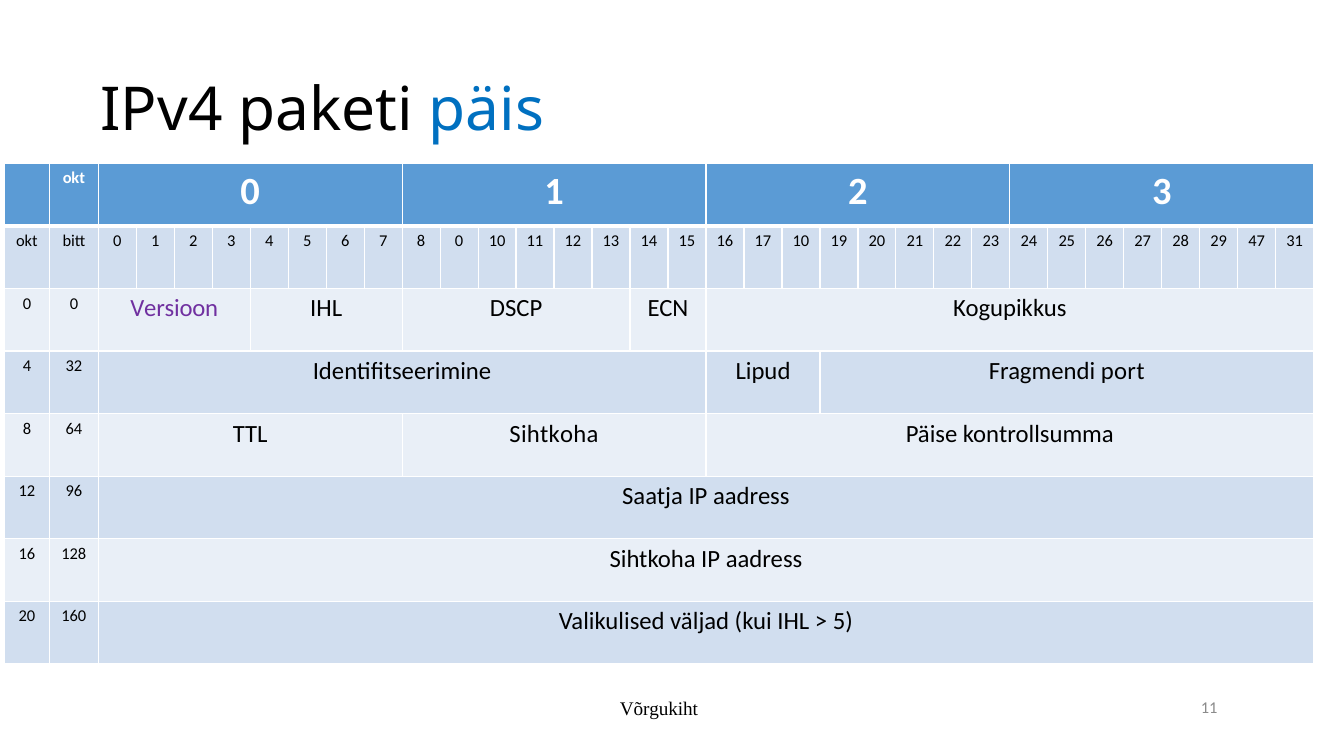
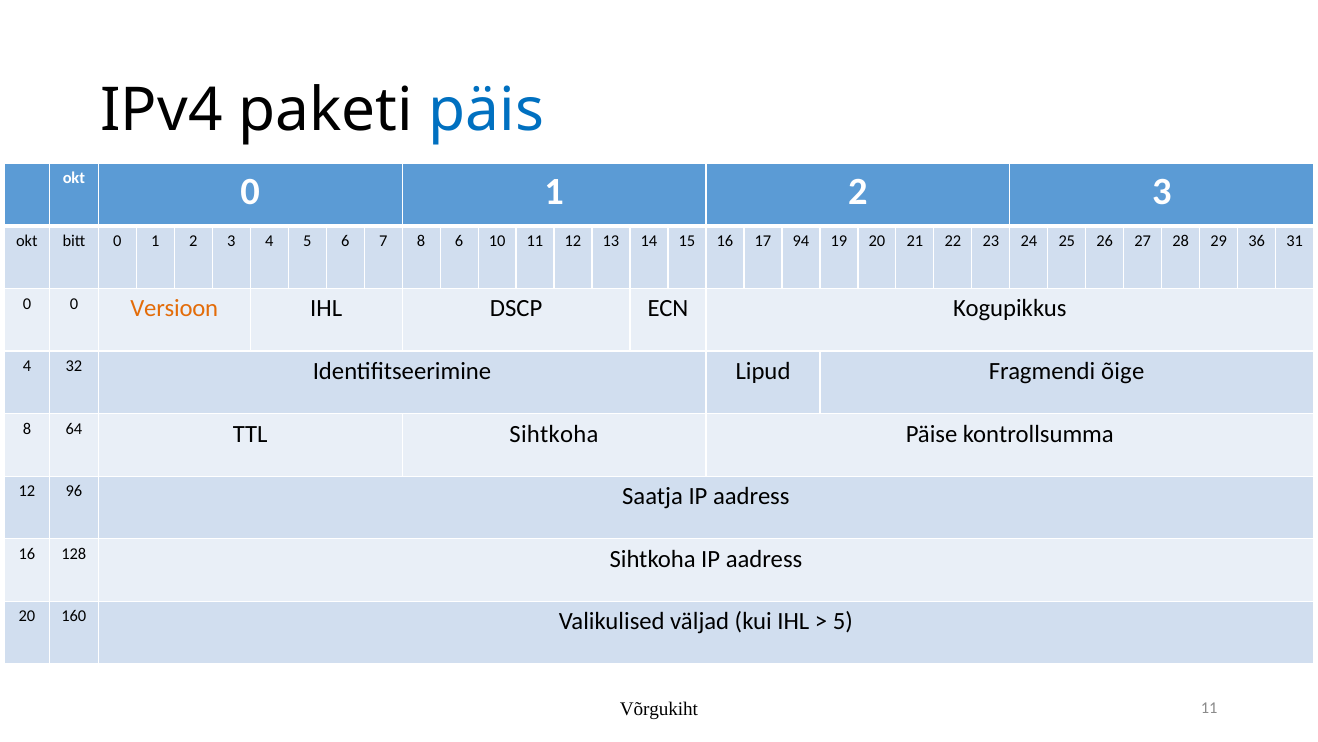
8 0: 0 -> 6
17 10: 10 -> 94
47: 47 -> 36
Versioon colour: purple -> orange
port: port -> õige
